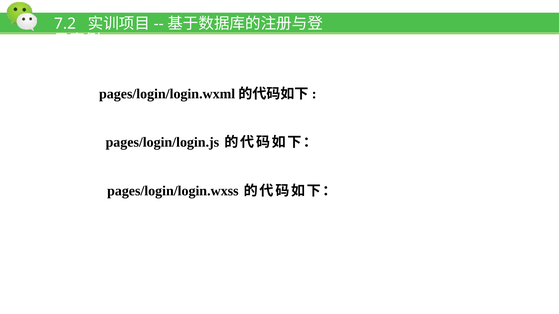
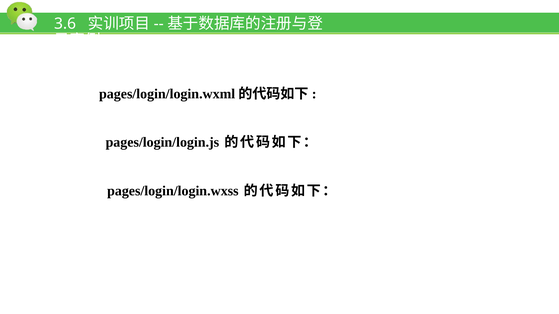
7.2: 7.2 -> 3.6
